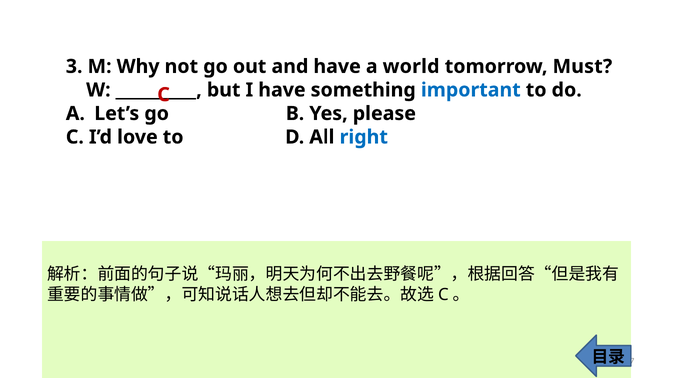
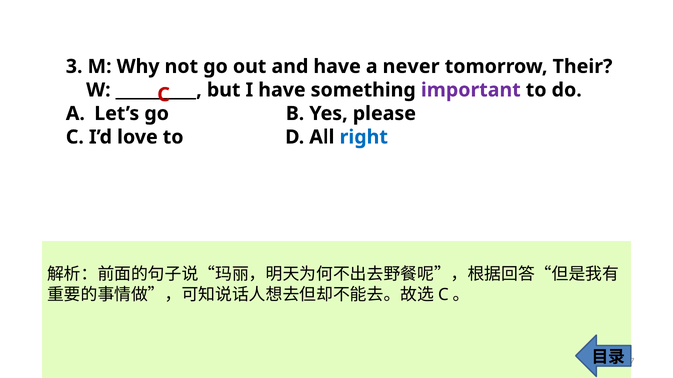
world: world -> never
Must: Must -> Their
important colour: blue -> purple
